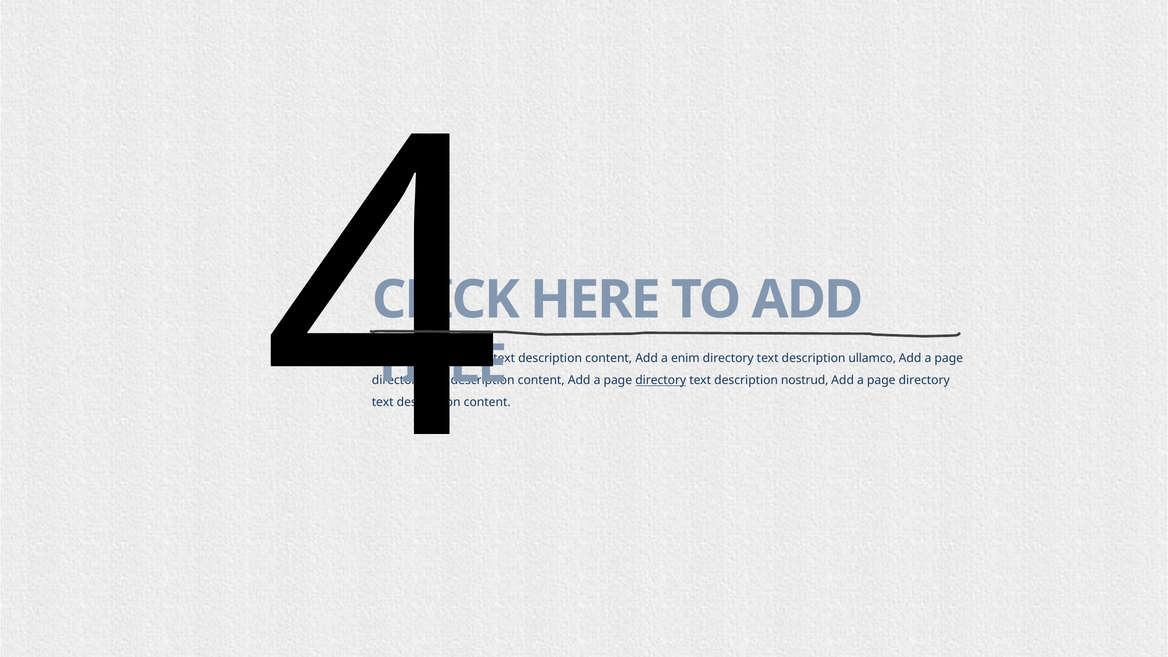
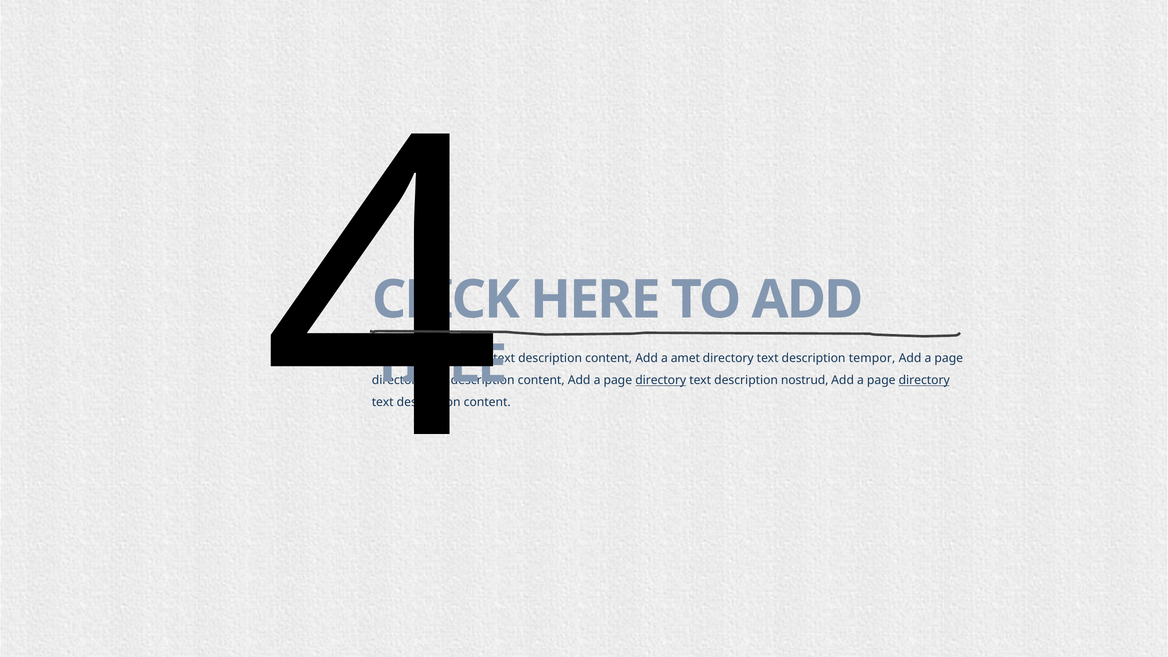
enim: enim -> amet
ullamco: ullamco -> tempor
directory at (924, 380) underline: none -> present
